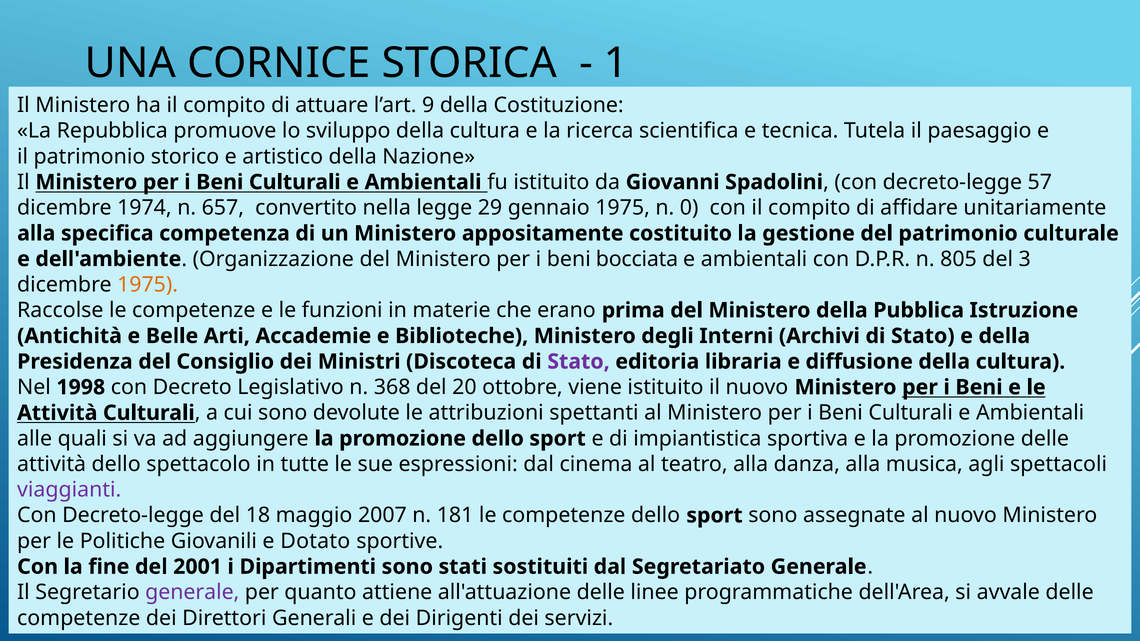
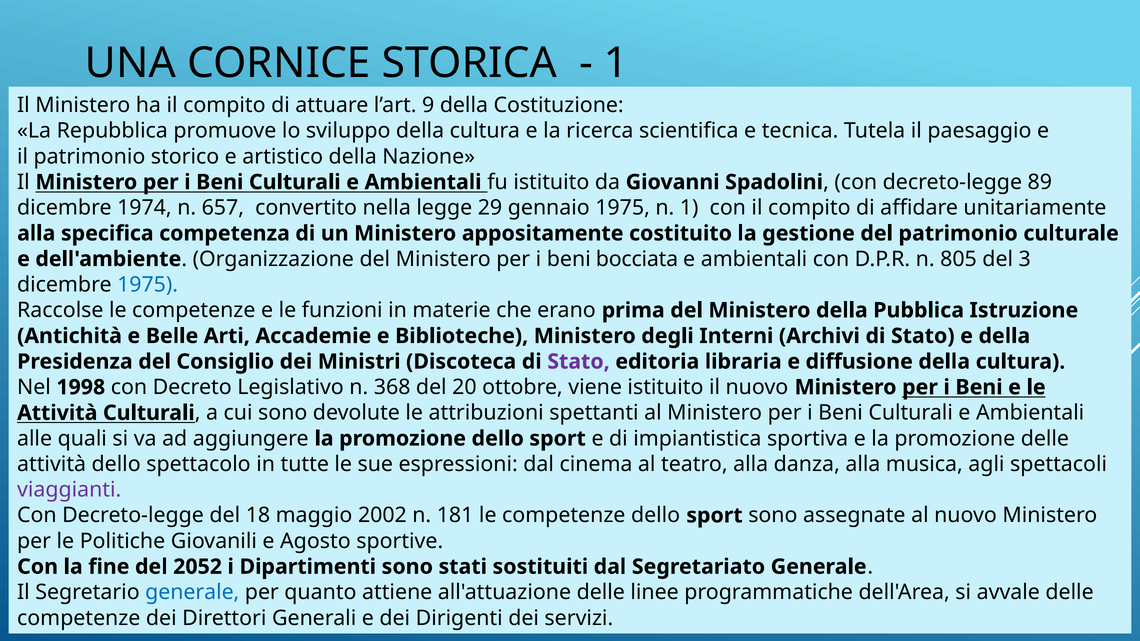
57: 57 -> 89
n 0: 0 -> 1
1975 at (148, 285) colour: orange -> blue
2007: 2007 -> 2002
Dotato: Dotato -> Agosto
2001: 2001 -> 2052
generale at (192, 593) colour: purple -> blue
